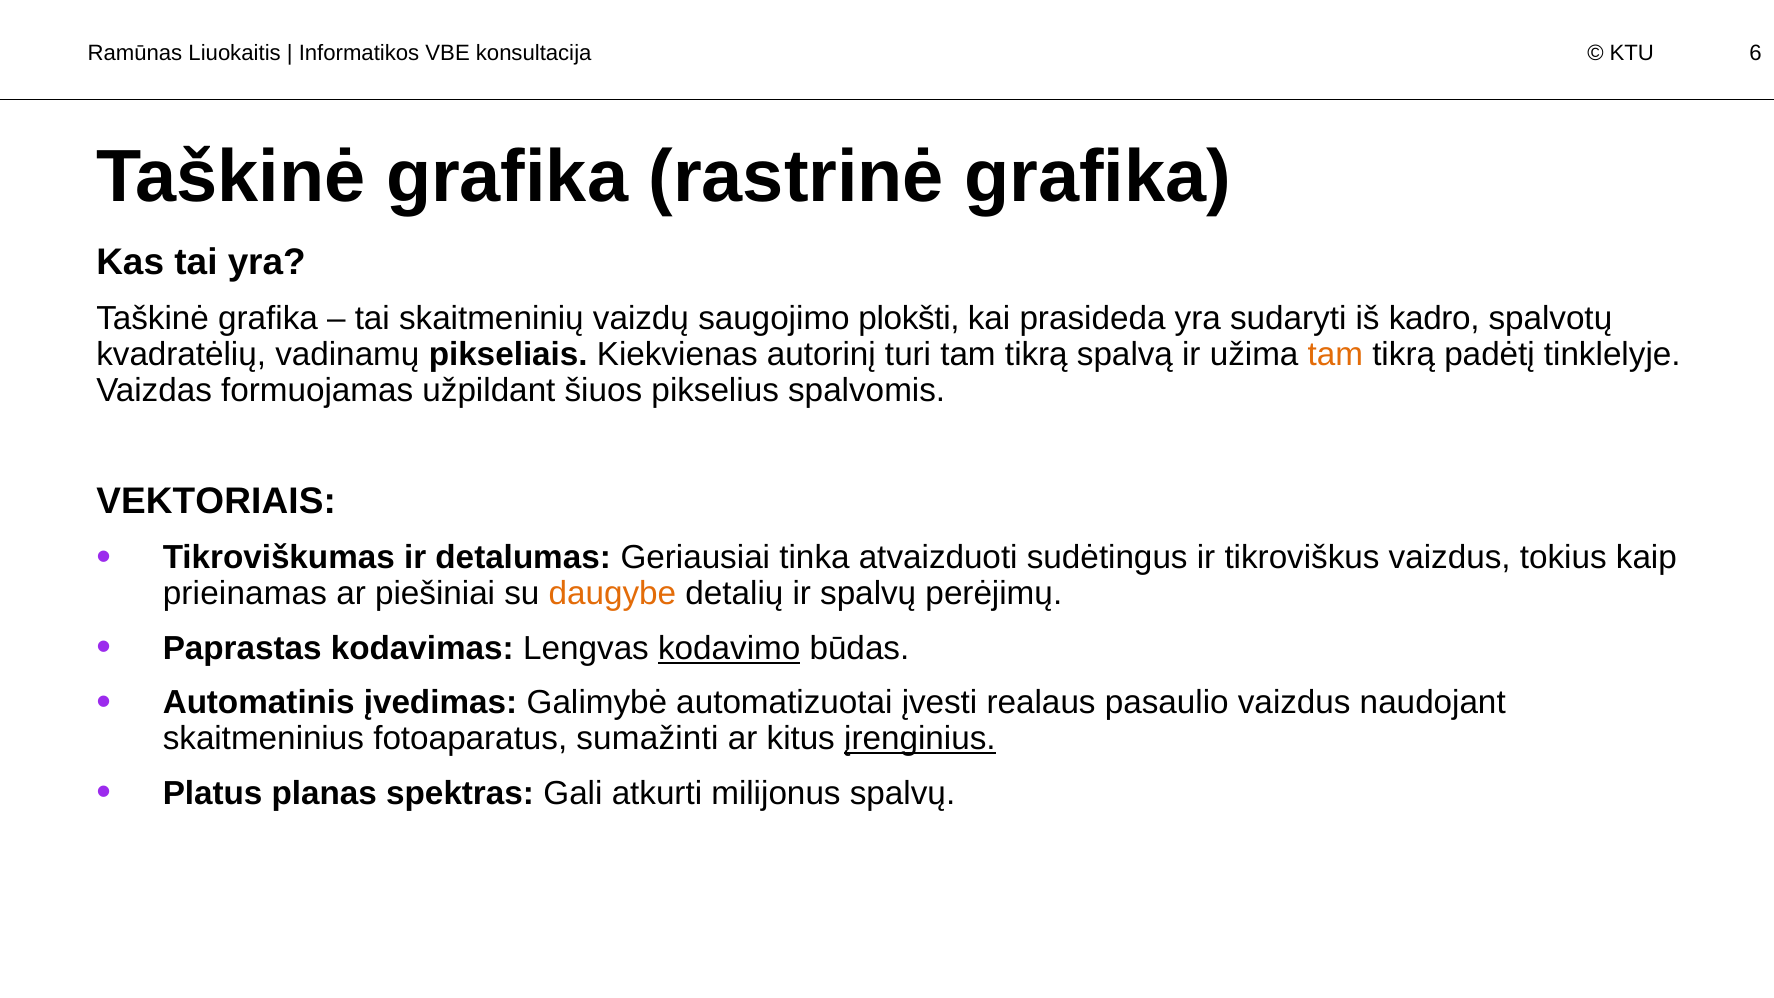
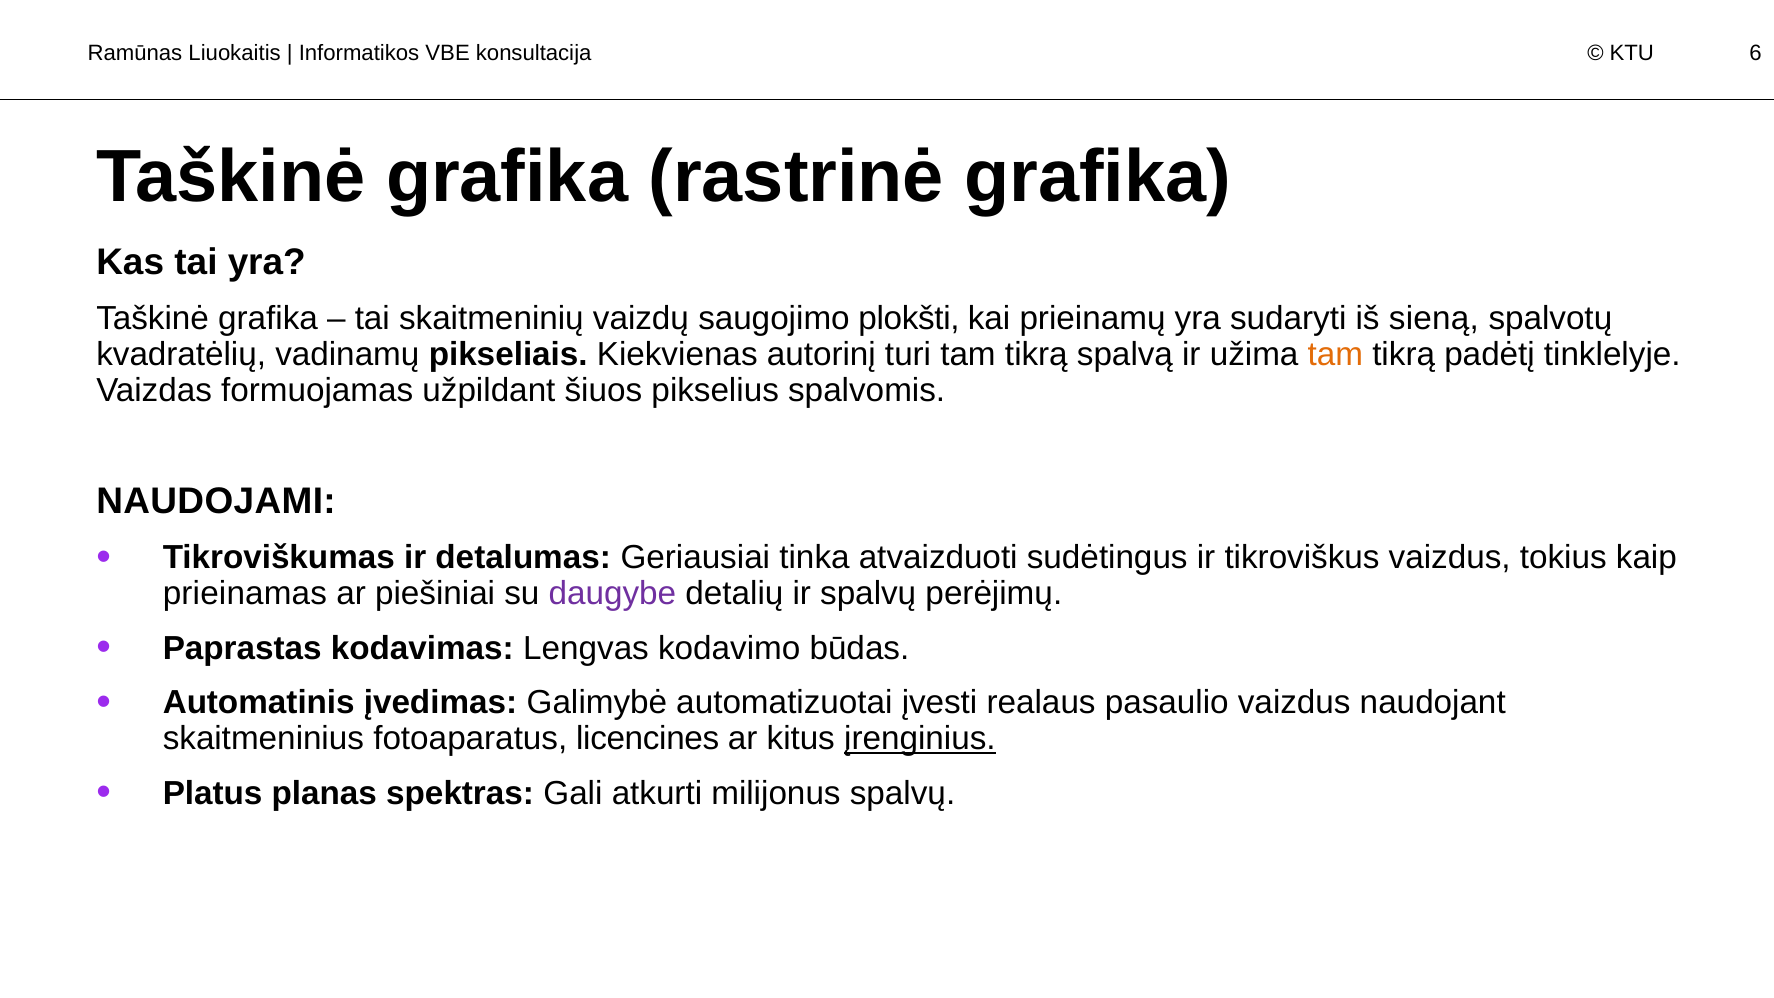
prasideda: prasideda -> prieinamų
kadro: kadro -> sieną
VEKTORIAIS: VEKTORIAIS -> NAUDOJAMI
daugybe colour: orange -> purple
kodavimo underline: present -> none
sumažinti: sumažinti -> licencines
